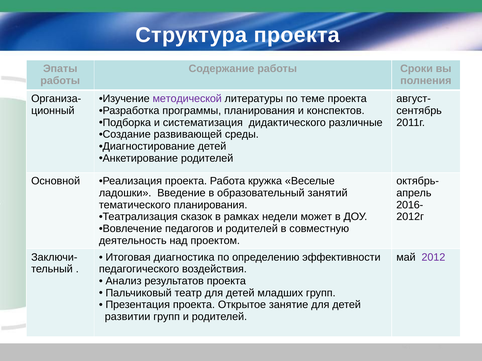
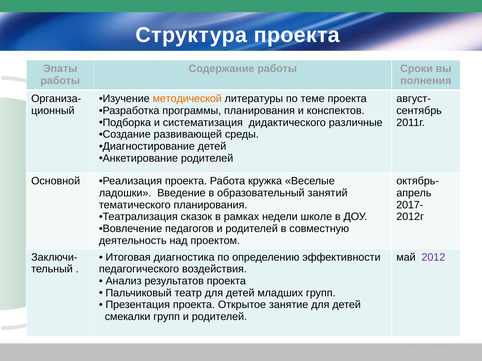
методической colour: purple -> orange
2016-: 2016- -> 2017-
может: может -> школе
развитии: развитии -> смекалки
